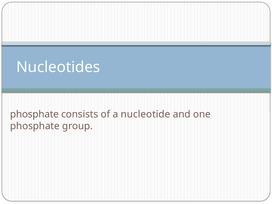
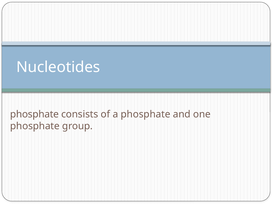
a nucleotide: nucleotide -> phosphate
